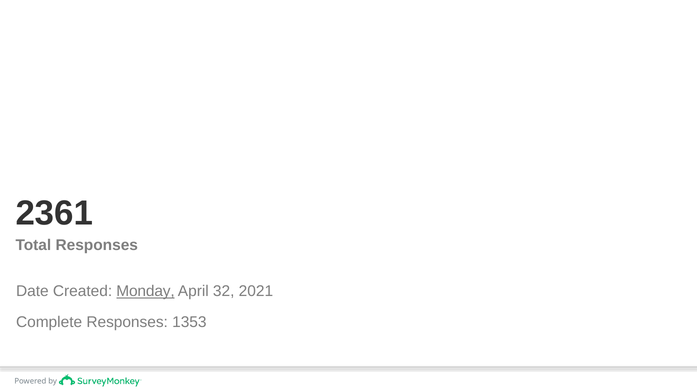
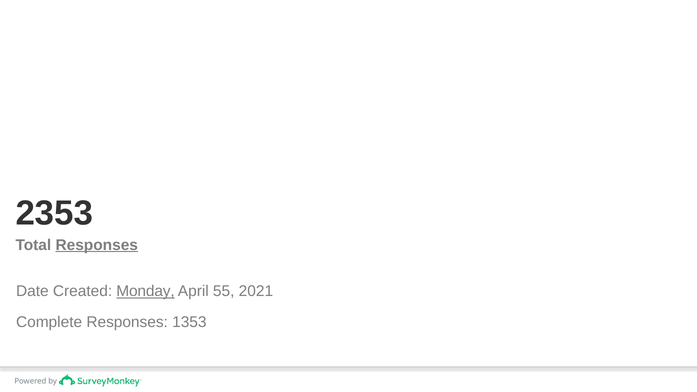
2361: 2361 -> 2353
Responses at (97, 245) underline: none -> present
32: 32 -> 55
